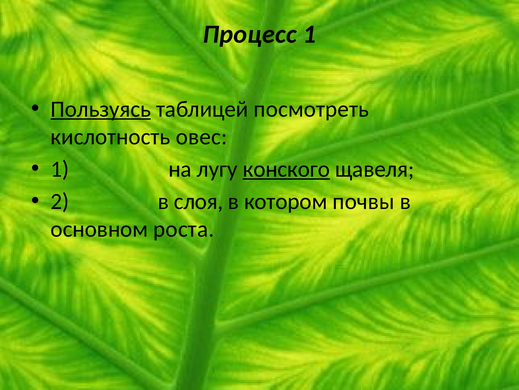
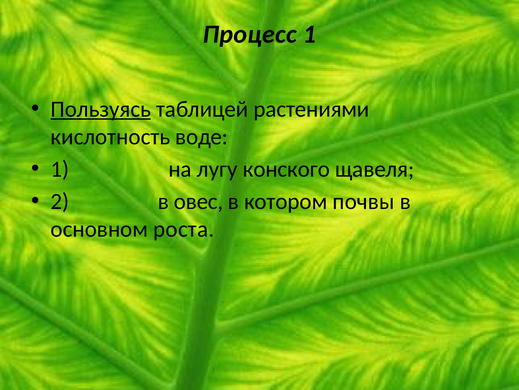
посмотреть: посмотреть -> растениями
овес: овес -> воде
конского underline: present -> none
слоя: слоя -> овес
